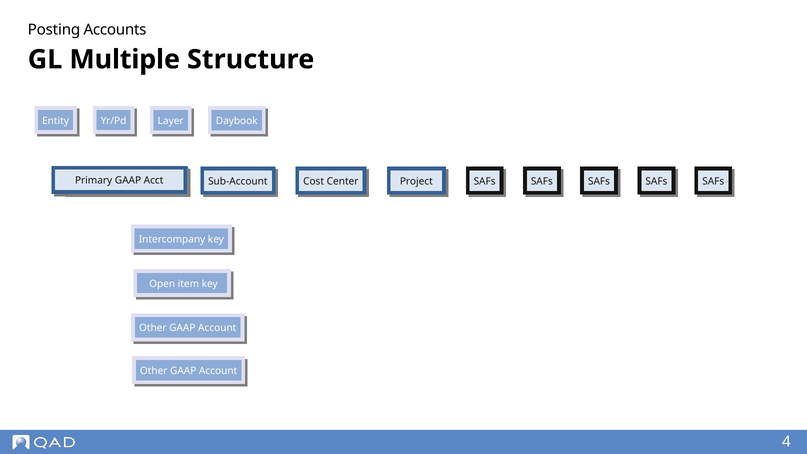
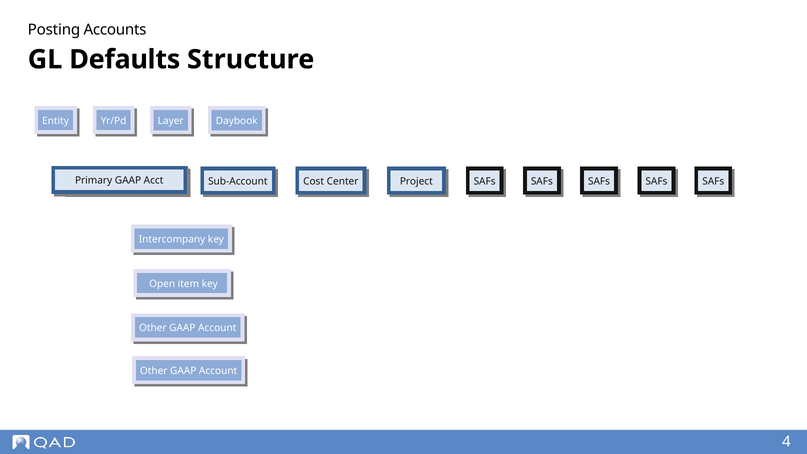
Multiple: Multiple -> Defaults
